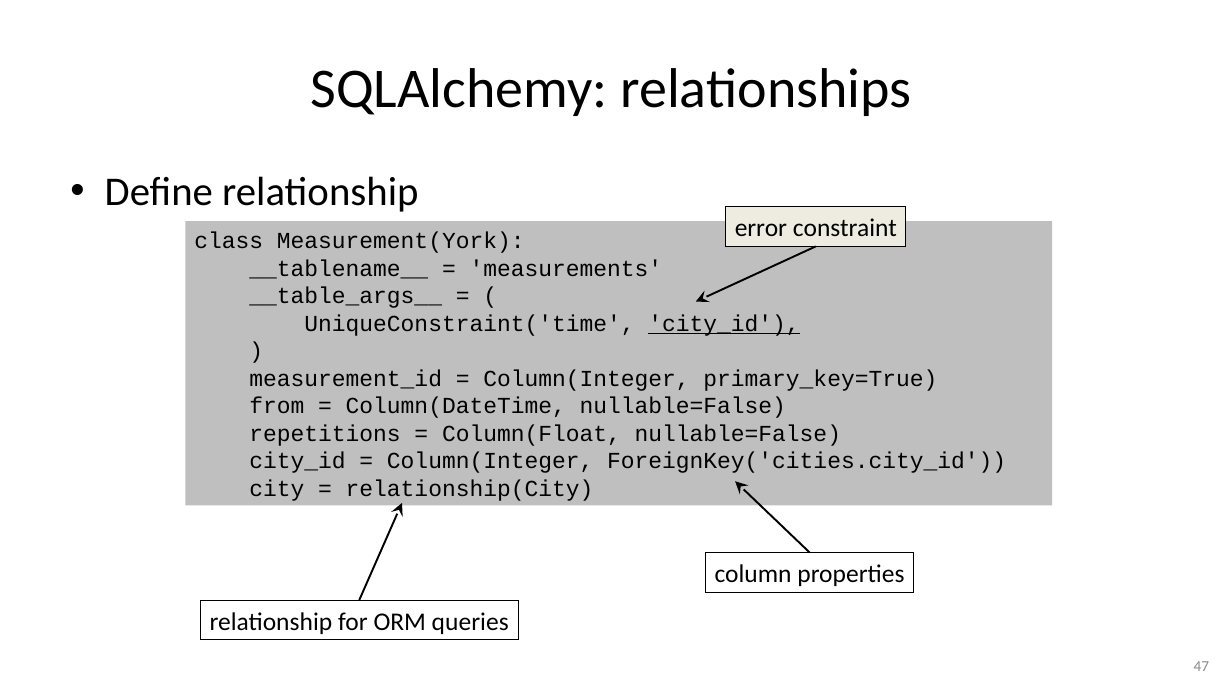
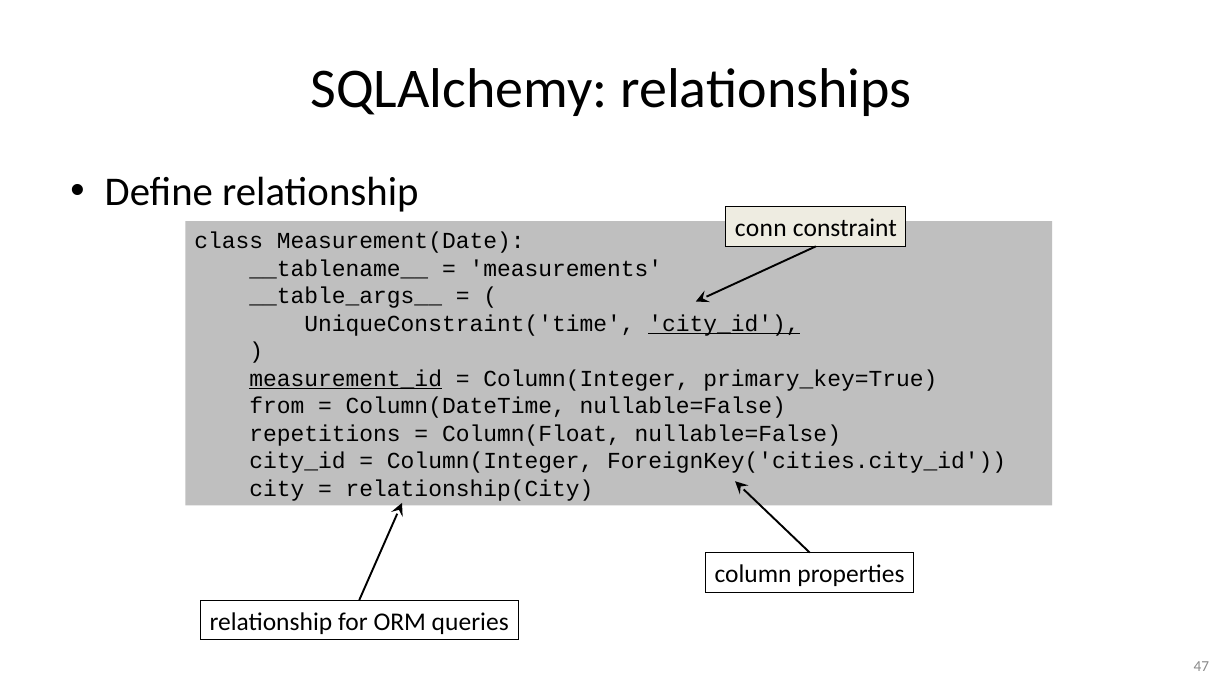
error: error -> conn
Measurement(York: Measurement(York -> Measurement(Date
measurement_id underline: none -> present
